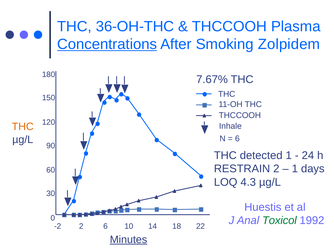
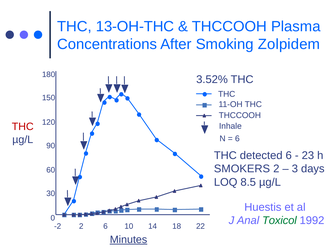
36-OH-THC: 36-OH-THC -> 13-OH-THC
Concentrations underline: present -> none
7.67%: 7.67% -> 3.52%
THC at (23, 127) colour: orange -> red
detected 1: 1 -> 6
24: 24 -> 23
RESTRAIN: RESTRAIN -> SMOKERS
1 at (295, 169): 1 -> 3
4.3: 4.3 -> 8.5
